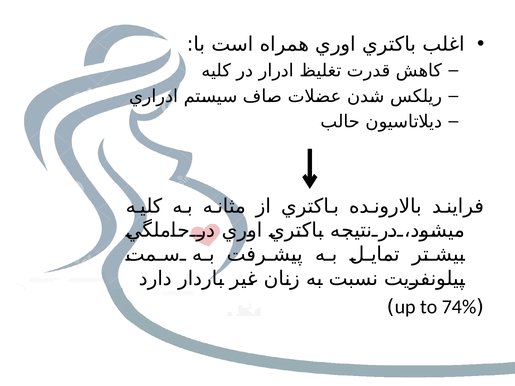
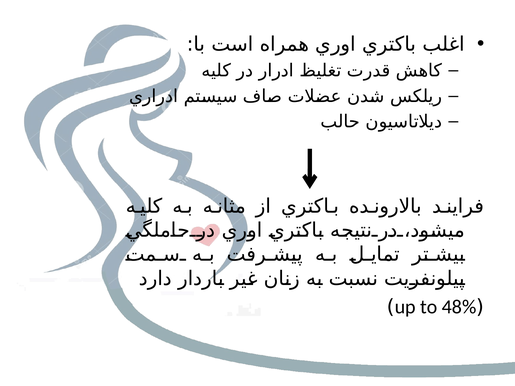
74%: 74% -> 48%
